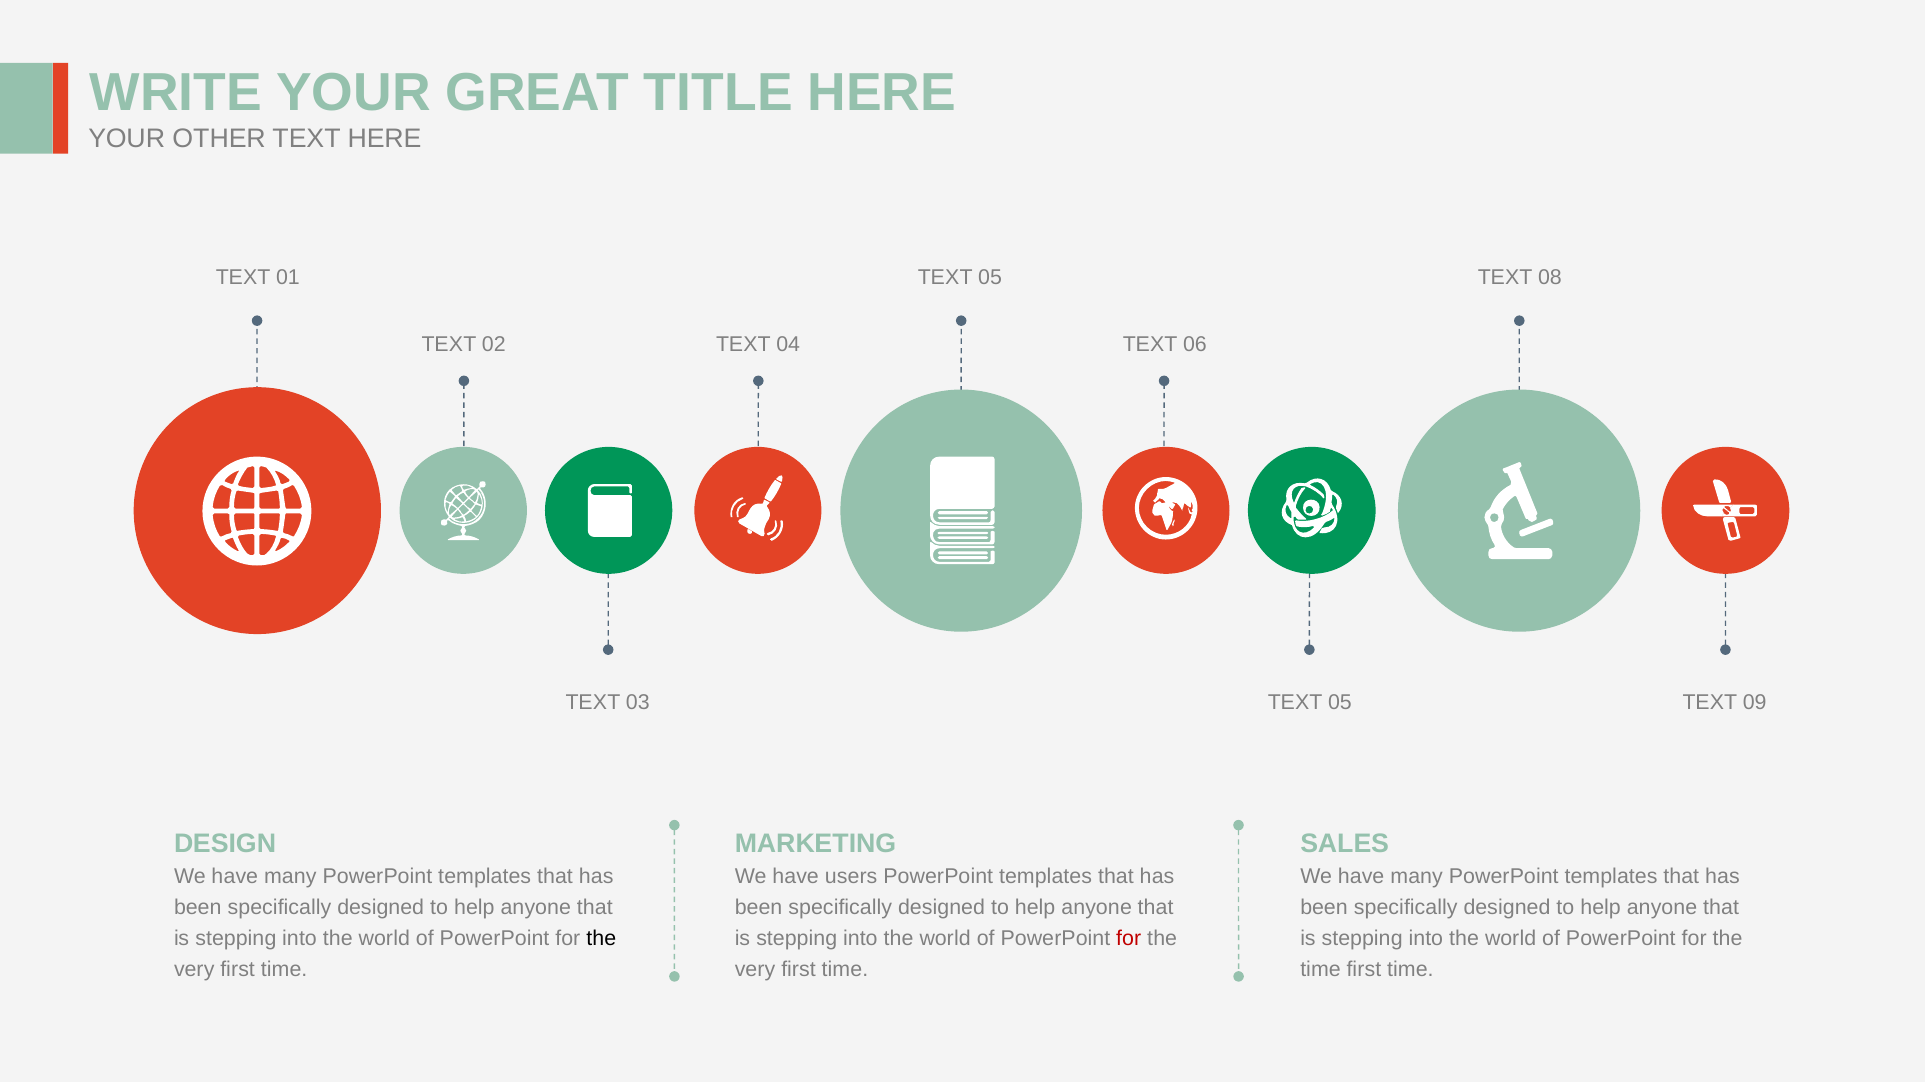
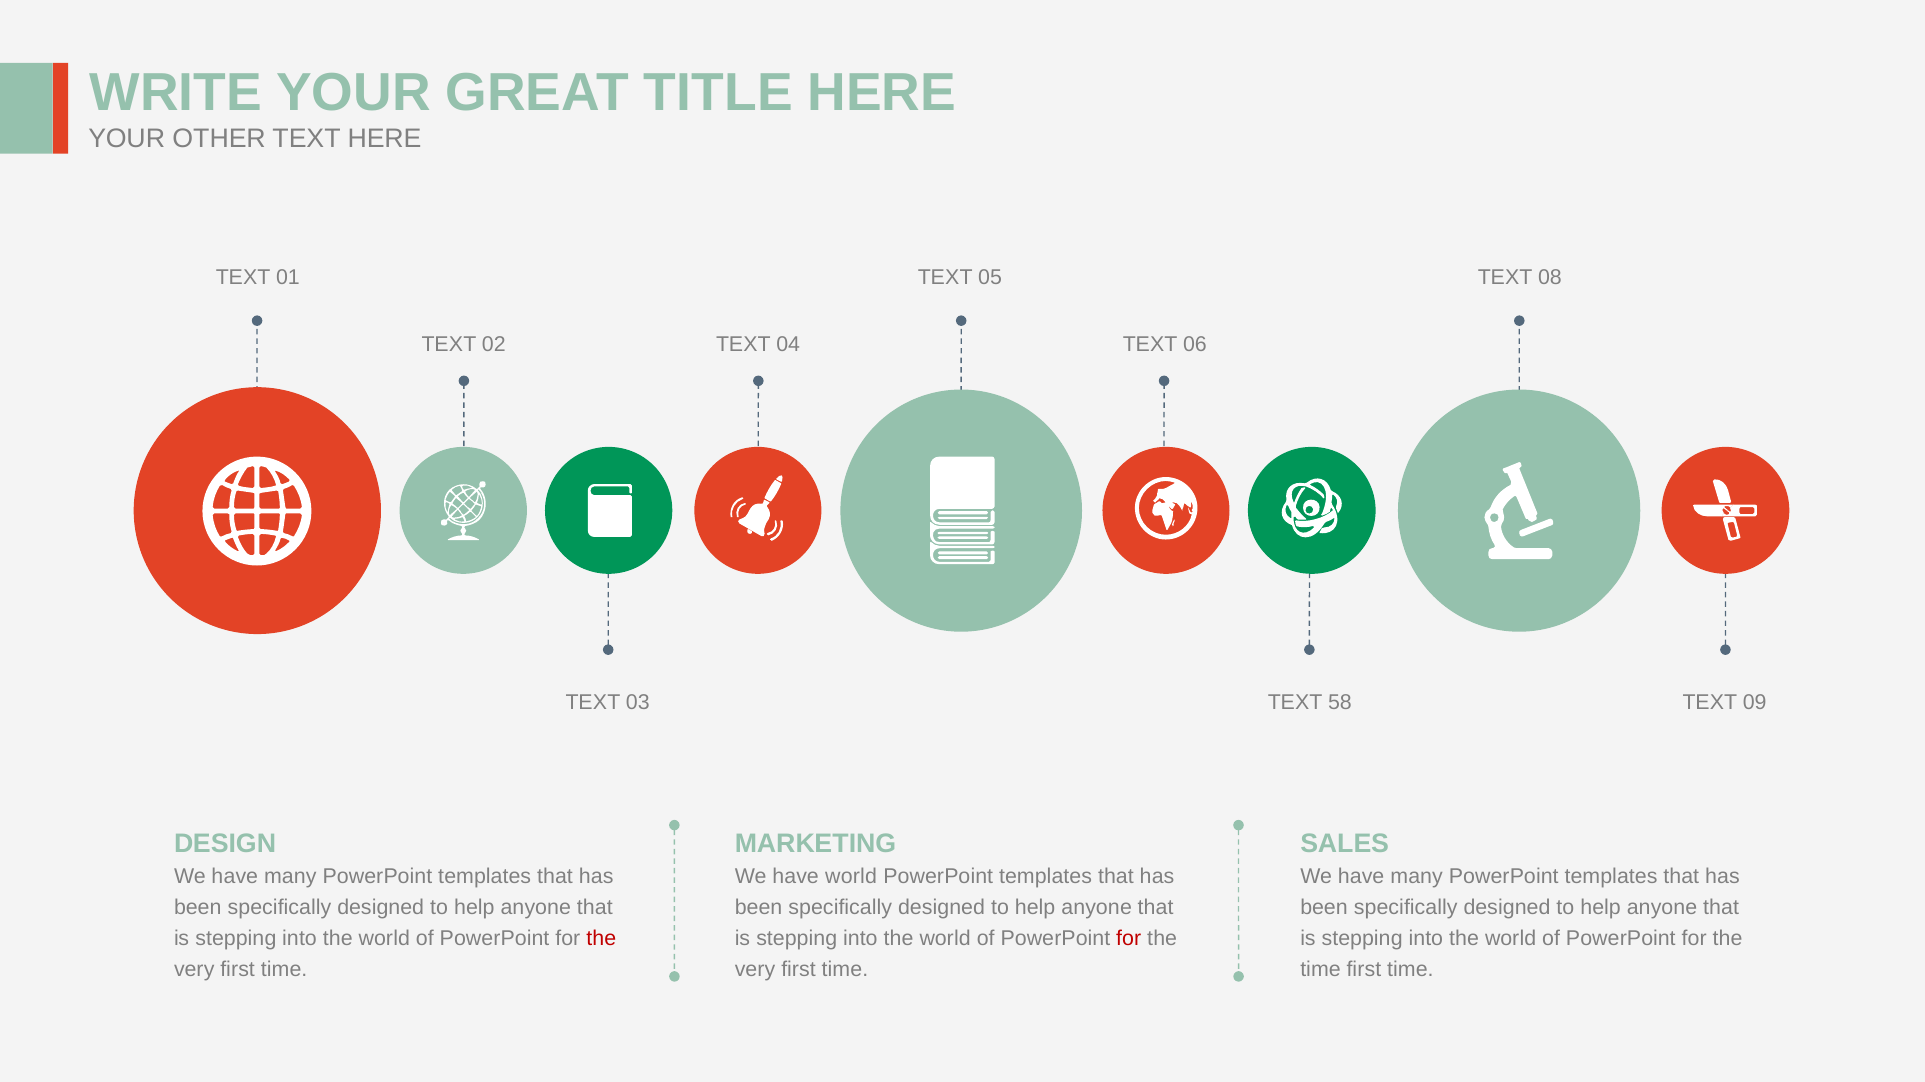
03 TEXT 05: 05 -> 58
have users: users -> world
the at (601, 939) colour: black -> red
